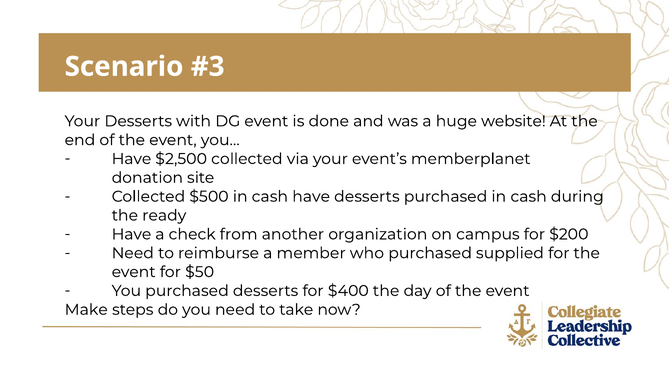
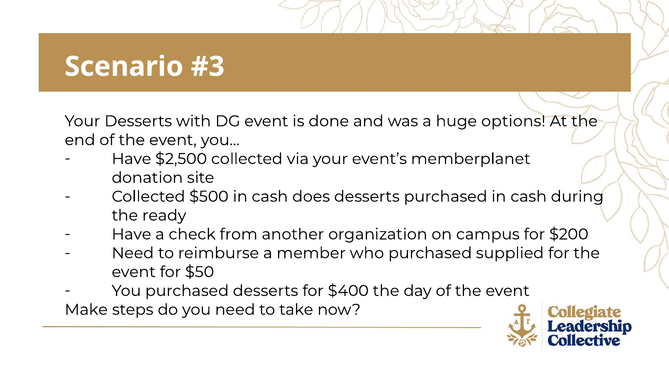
website: website -> options
cash have: have -> does
